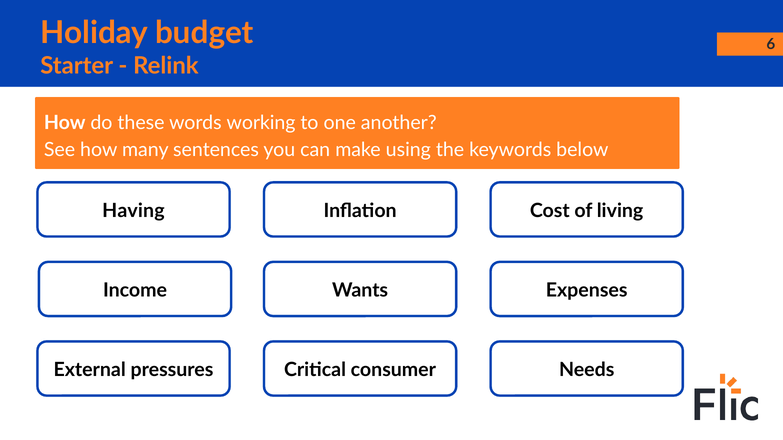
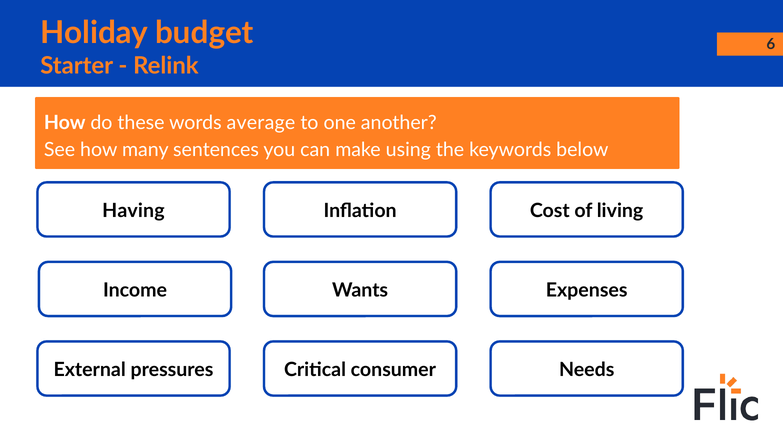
working: working -> average
